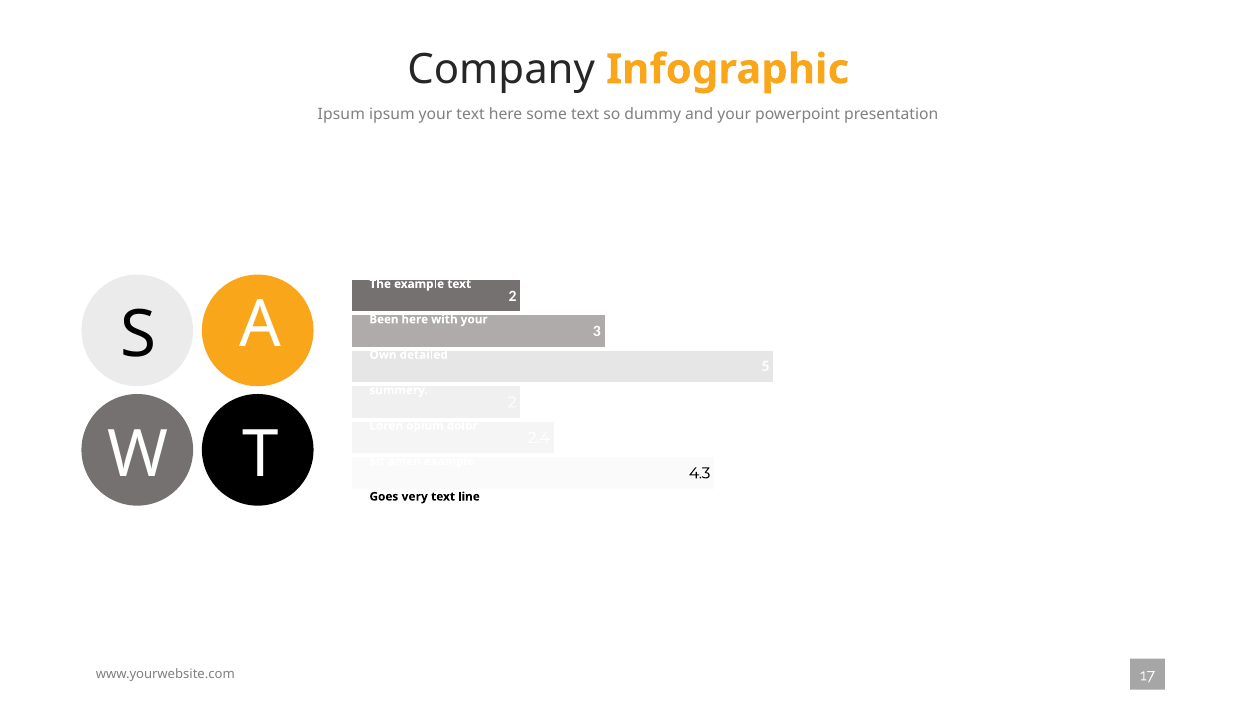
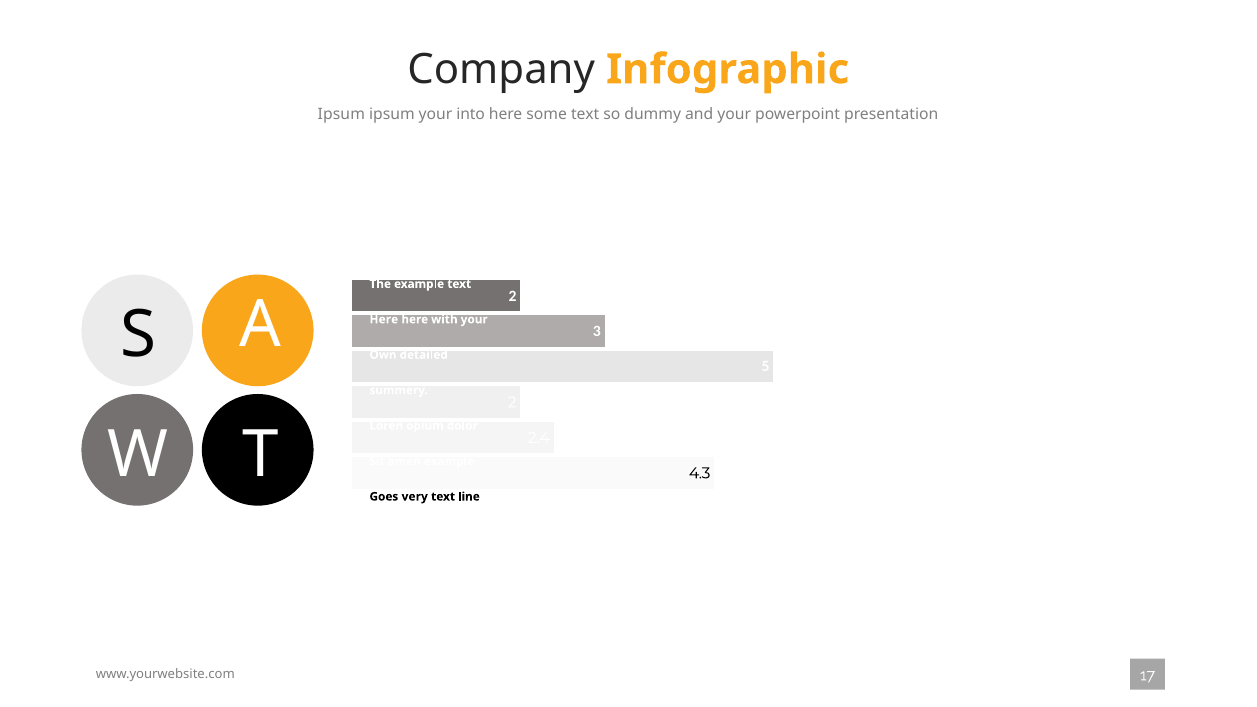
your text: text -> into
Been at (384, 319): Been -> Here
